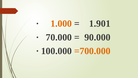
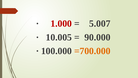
1.000 colour: orange -> red
1.901: 1.901 -> 5.007
70.000: 70.000 -> 10.005
